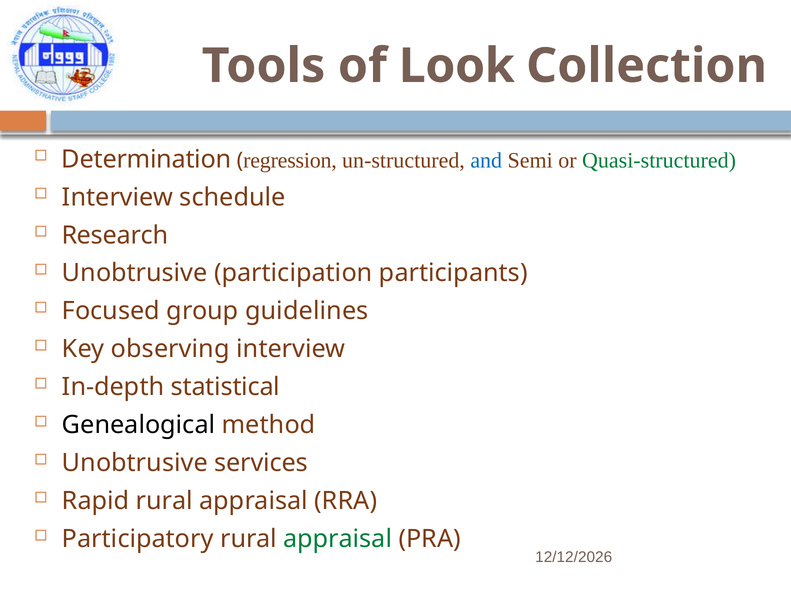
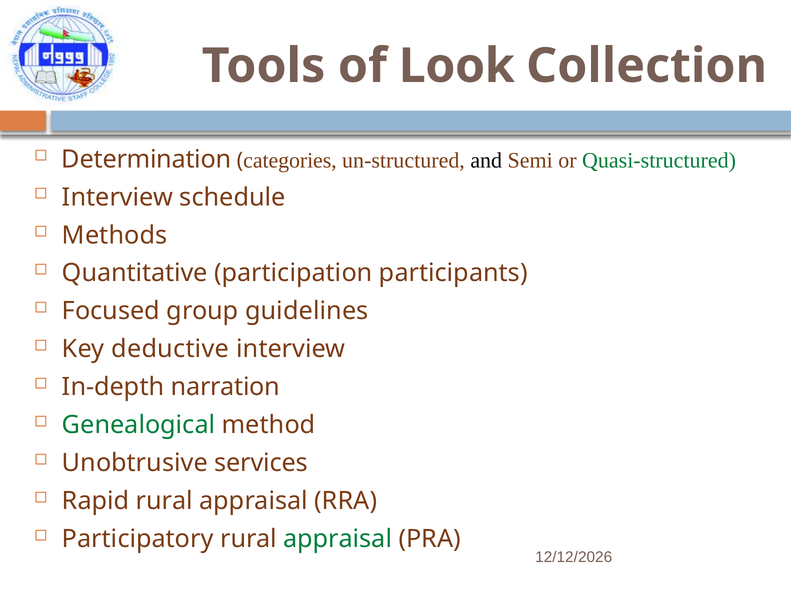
regression: regression -> categories
and colour: blue -> black
Research: Research -> Methods
Unobtrusive at (135, 273): Unobtrusive -> Quantitative
observing: observing -> deductive
statistical: statistical -> narration
Genealogical colour: black -> green
